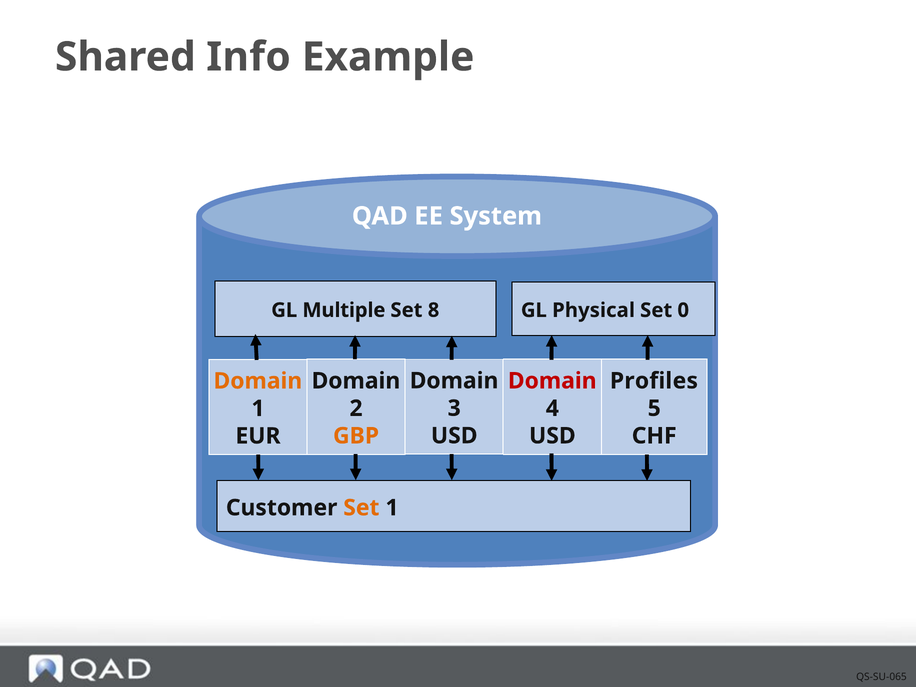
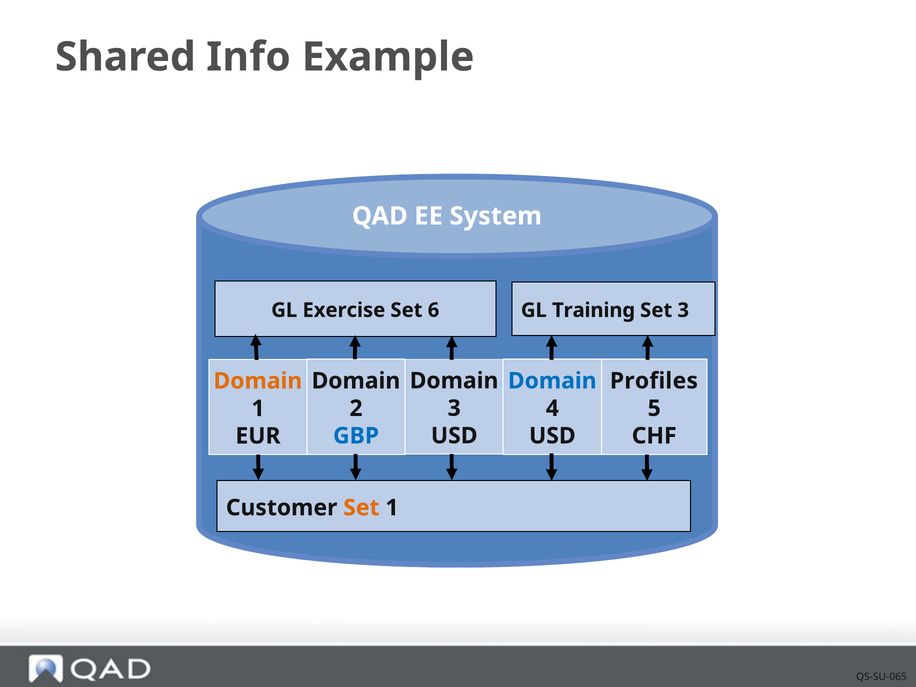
Multiple: Multiple -> Exercise
8: 8 -> 6
Physical: Physical -> Training
Set 0: 0 -> 3
Domain at (552, 381) colour: red -> blue
GBP colour: orange -> blue
